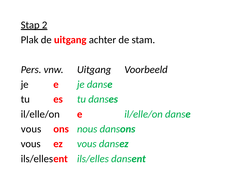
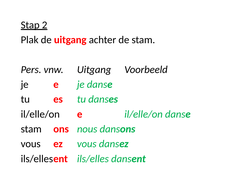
vous at (31, 129): vous -> stam
